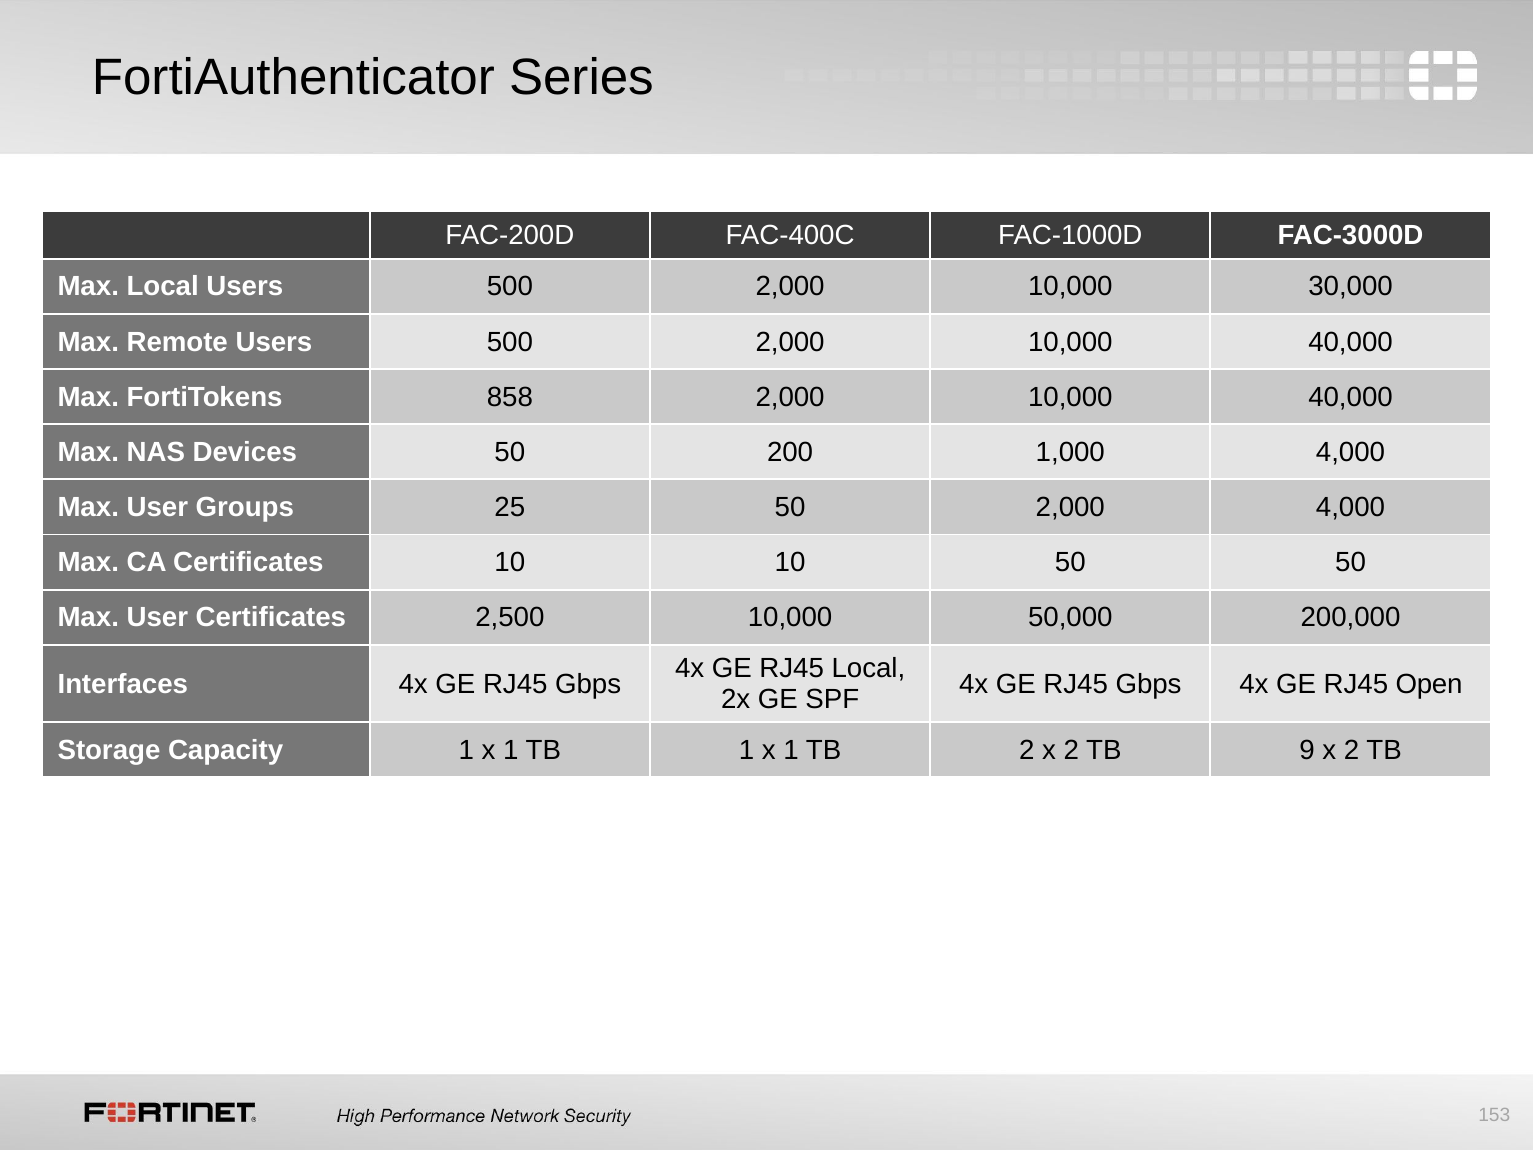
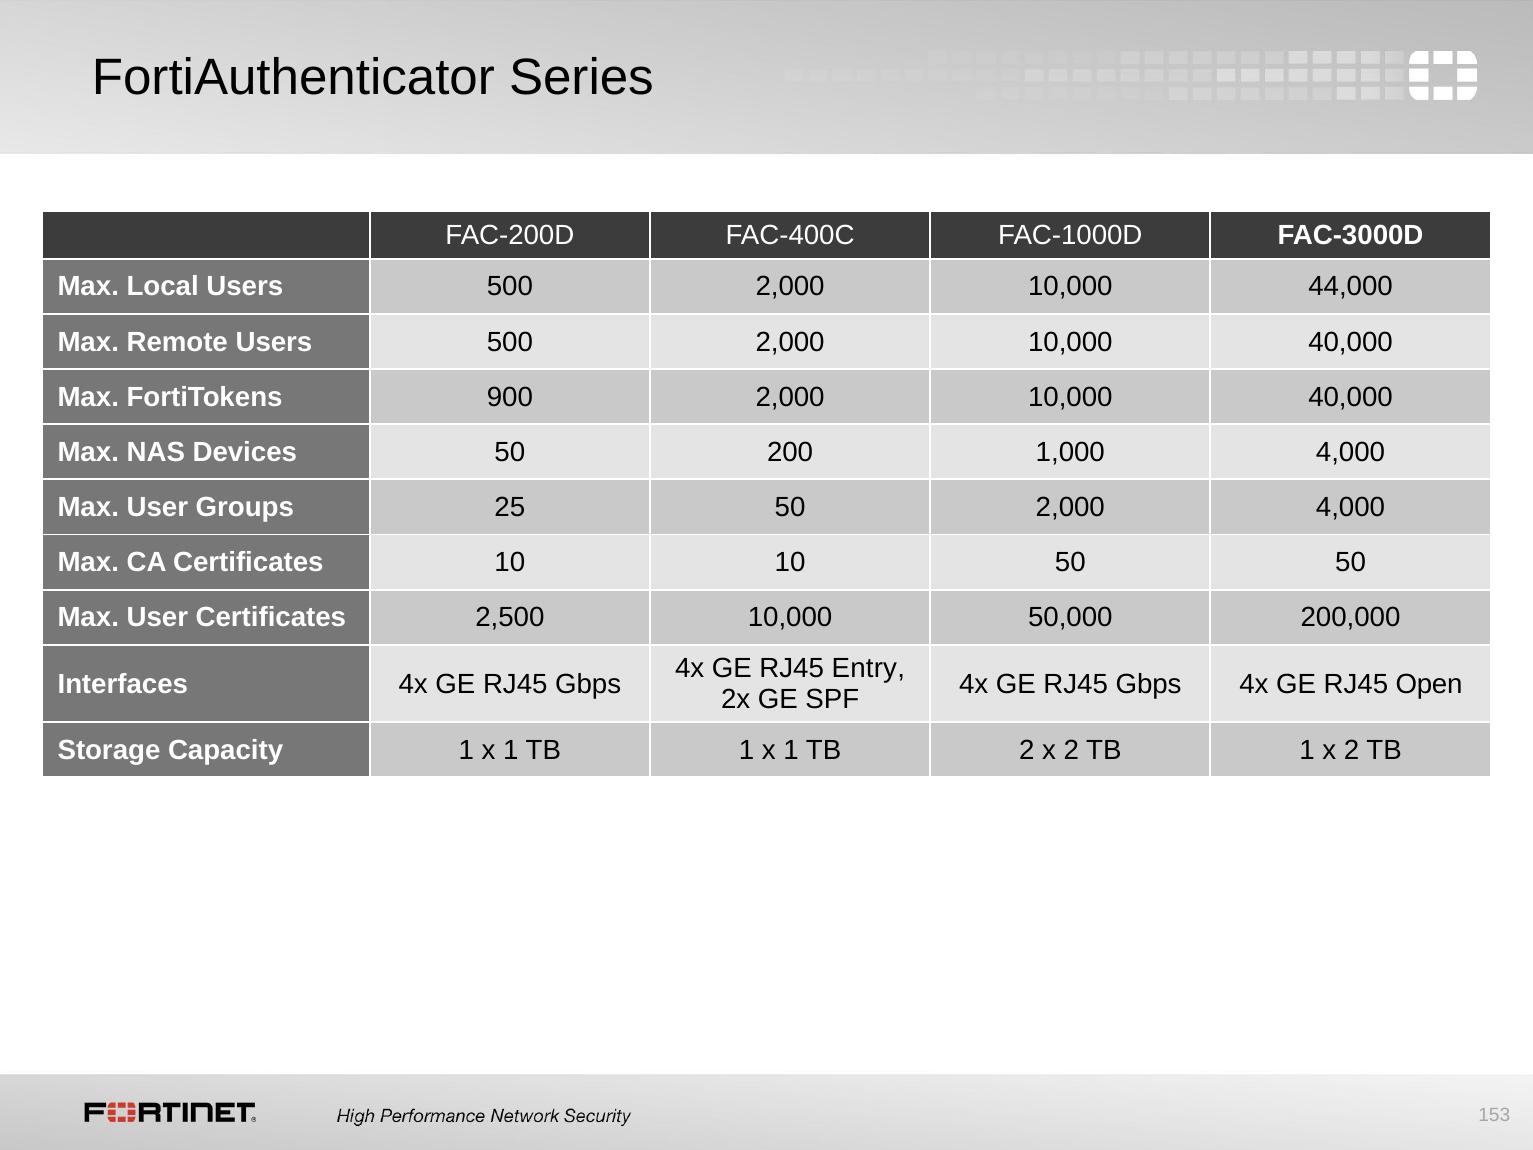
30,000: 30,000 -> 44,000
858: 858 -> 900
RJ45 Local: Local -> Entry
2 TB 9: 9 -> 1
